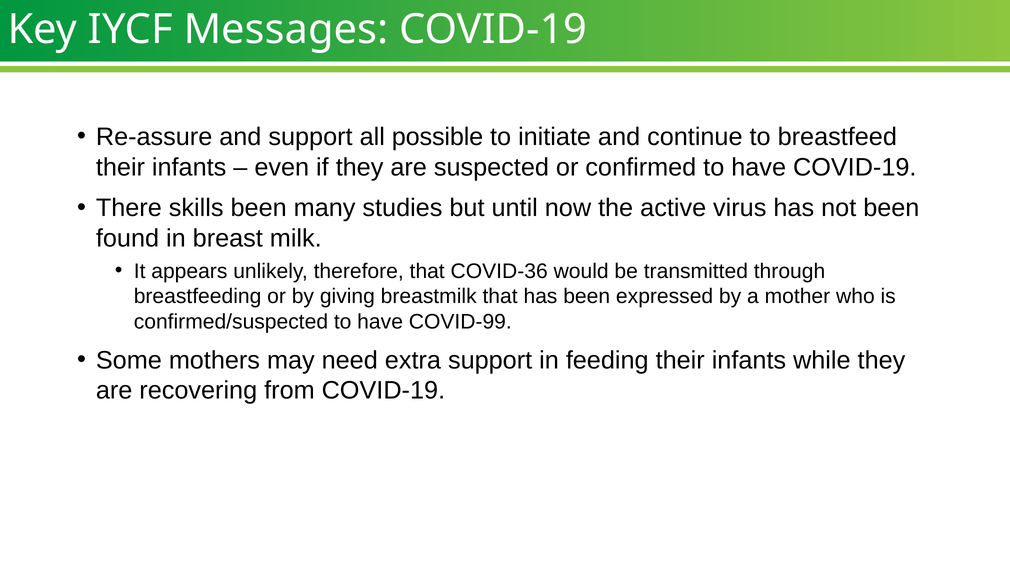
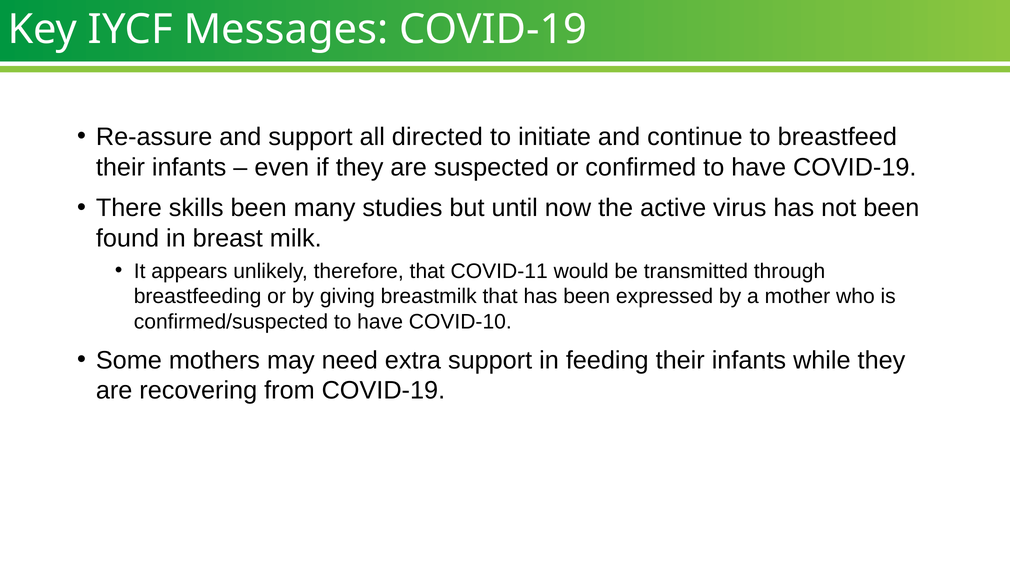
possible: possible -> directed
COVID-36: COVID-36 -> COVID-11
COVID-99: COVID-99 -> COVID-10
